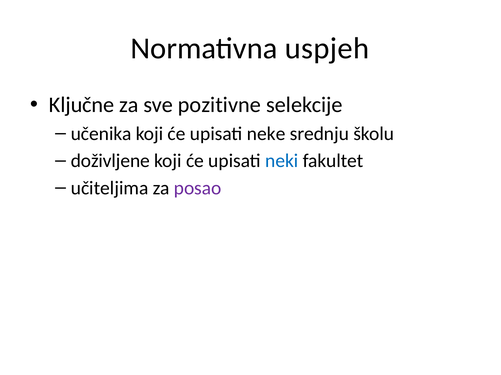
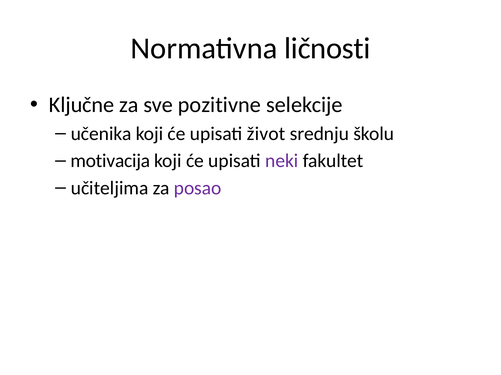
uspjeh: uspjeh -> ličnosti
neke: neke -> život
doživljene: doživljene -> motivacija
neki colour: blue -> purple
